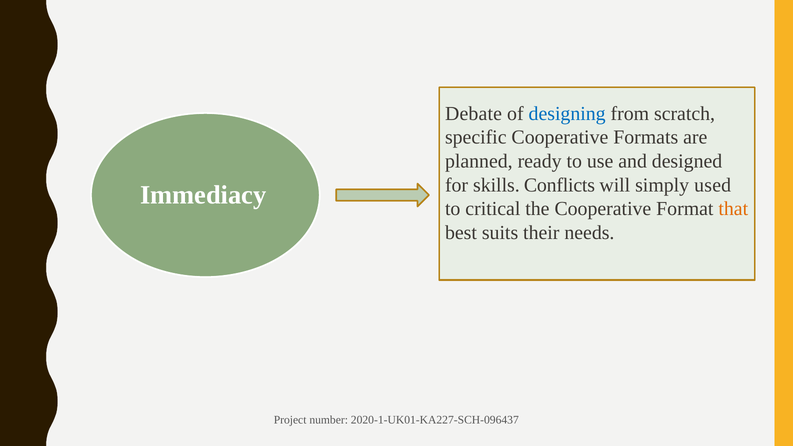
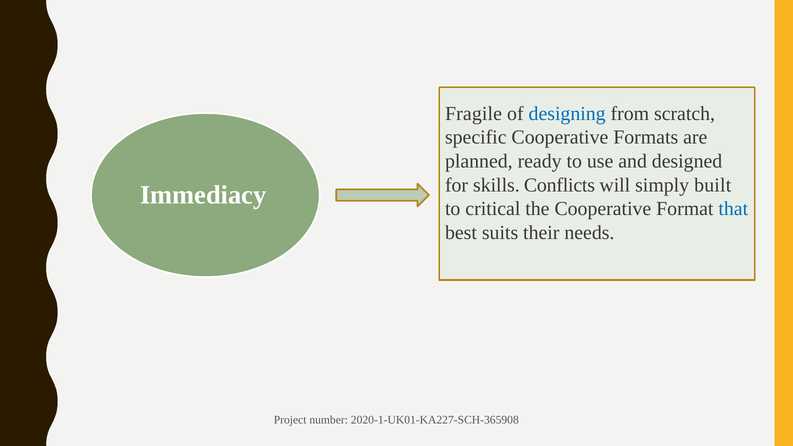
Debate: Debate -> Fragile
used: used -> built
that colour: orange -> blue
2020-1-UK01-KA227-SCH-096437: 2020-1-UK01-KA227-SCH-096437 -> 2020-1-UK01-KA227-SCH-365908
